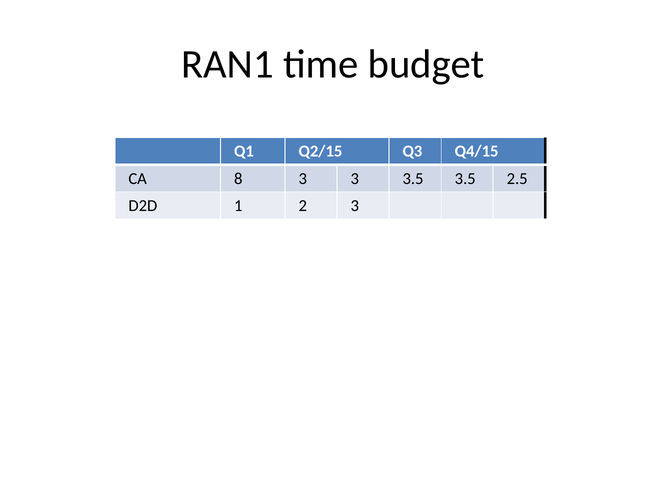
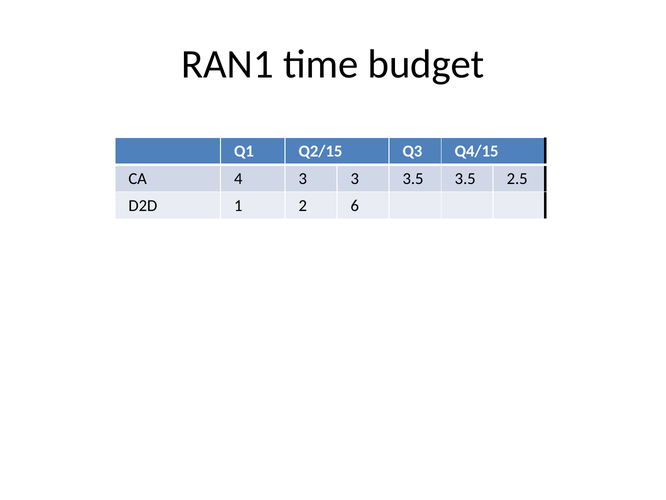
8: 8 -> 4
2 3: 3 -> 6
